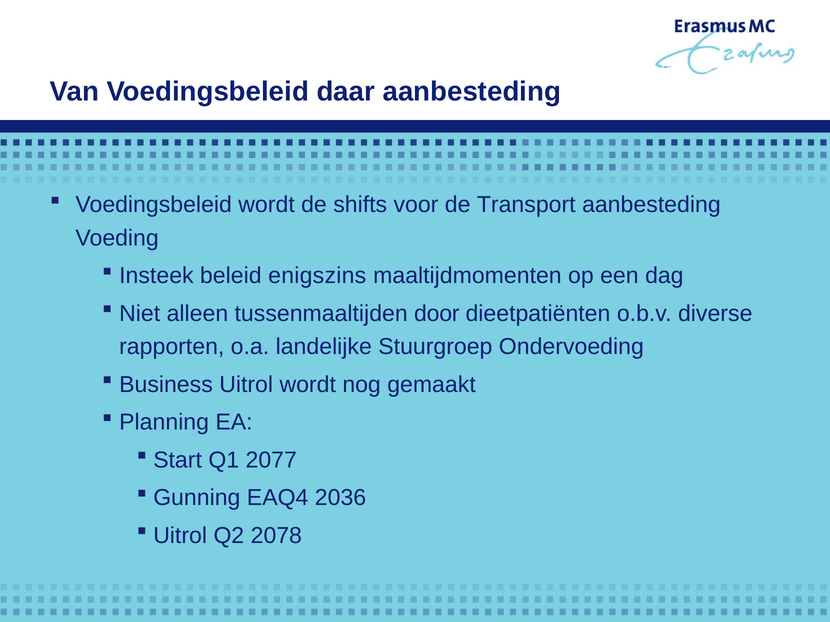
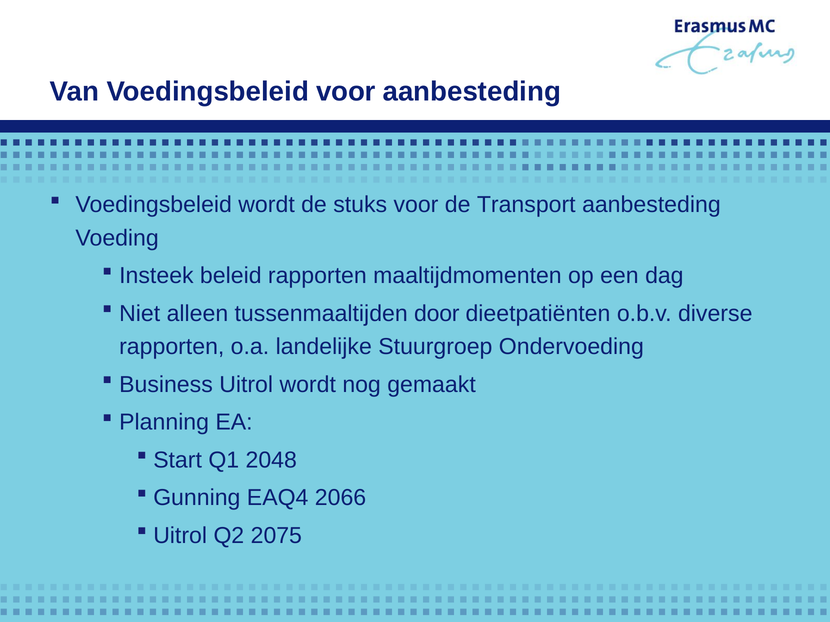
Voedingsbeleid daar: daar -> voor
shifts: shifts -> stuks
beleid enigszins: enigszins -> rapporten
2077: 2077 -> 2048
2036: 2036 -> 2066
2078: 2078 -> 2075
